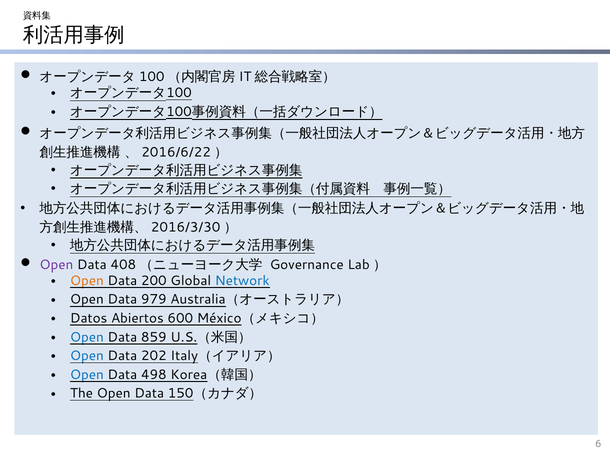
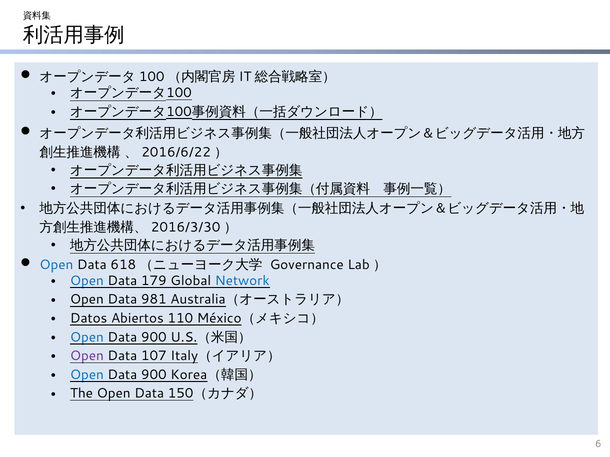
Open at (56, 265) colour: purple -> blue
408: 408 -> 618
Open at (87, 281) colour: orange -> blue
200: 200 -> 179
979: 979 -> 981
600: 600 -> 110
859 at (154, 337): 859 -> 900
Open at (87, 356) colour: blue -> purple
202: 202 -> 107
498 at (154, 375): 498 -> 900
